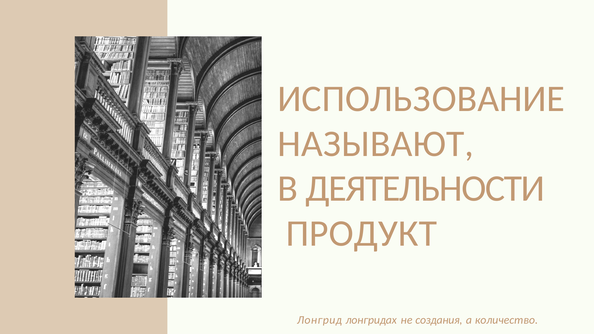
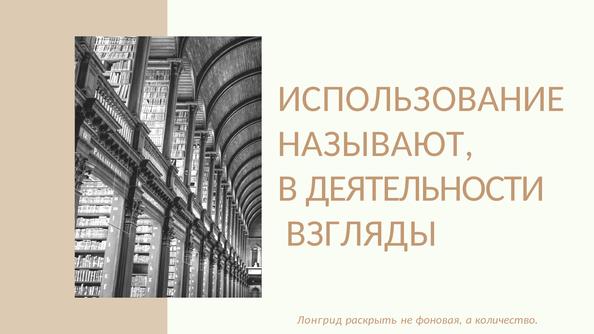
ПРОДУКТ: ПРОДУКТ -> ВЗГЛЯДЫ
лонгридах: лонгридах -> раскрыть
создания: создания -> фоновая
